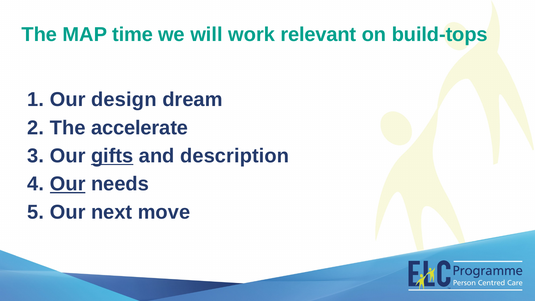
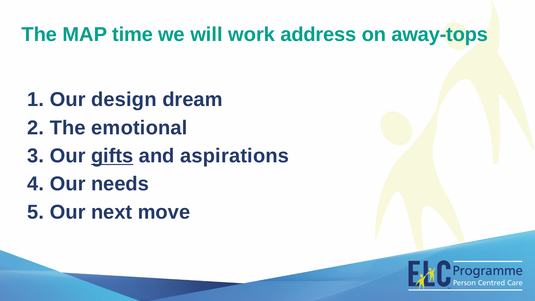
relevant: relevant -> address
build-tops: build-tops -> away-tops
accelerate: accelerate -> emotional
description: description -> aspirations
Our at (68, 184) underline: present -> none
